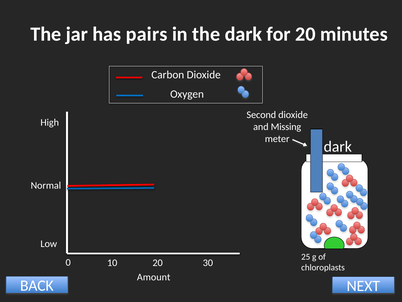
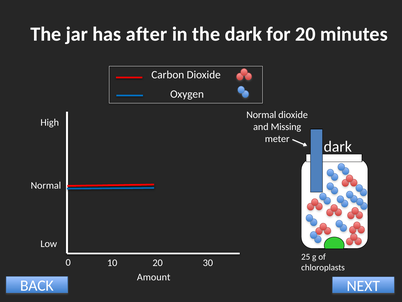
pairs: pairs -> after
Second at (261, 115): Second -> Normal
